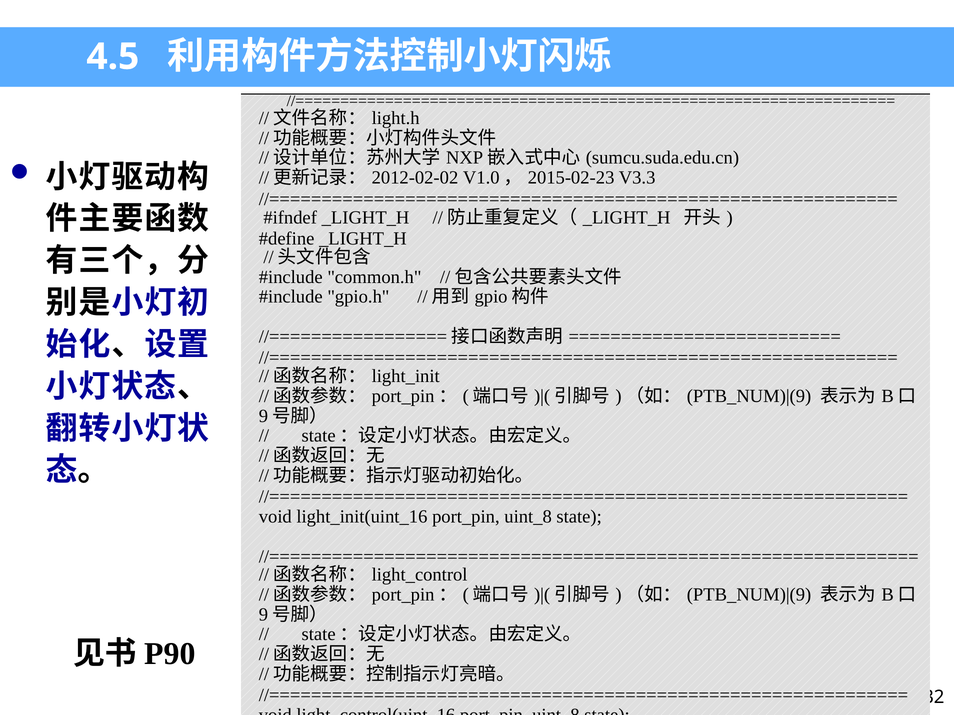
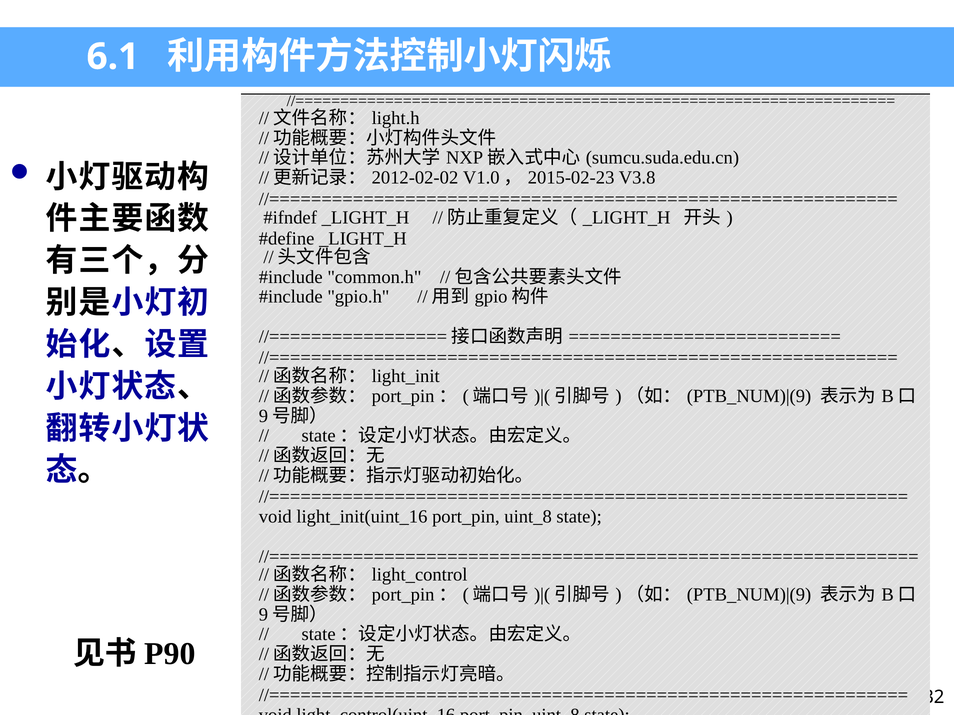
4.5: 4.5 -> 6.1
V3.3: V3.3 -> V3.8
